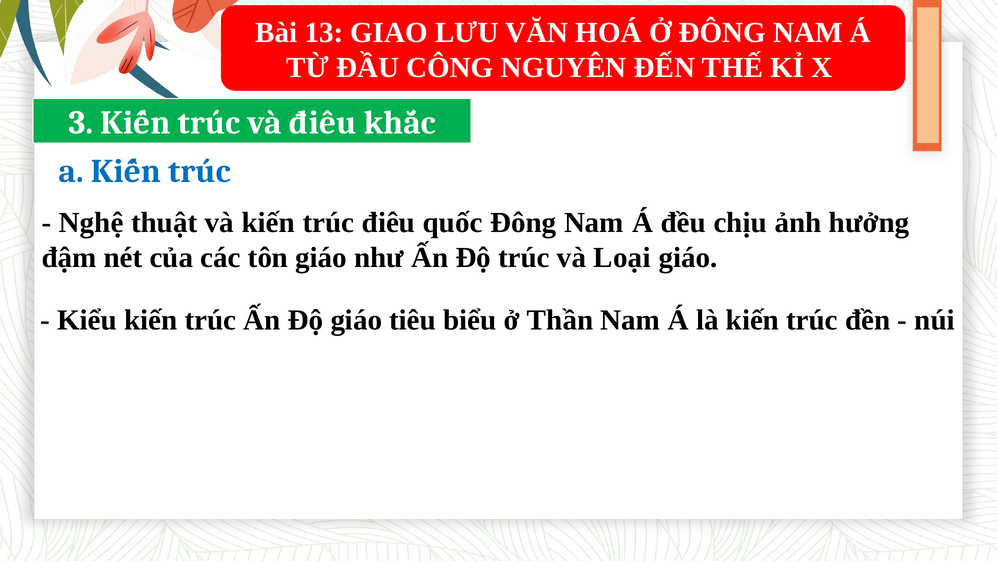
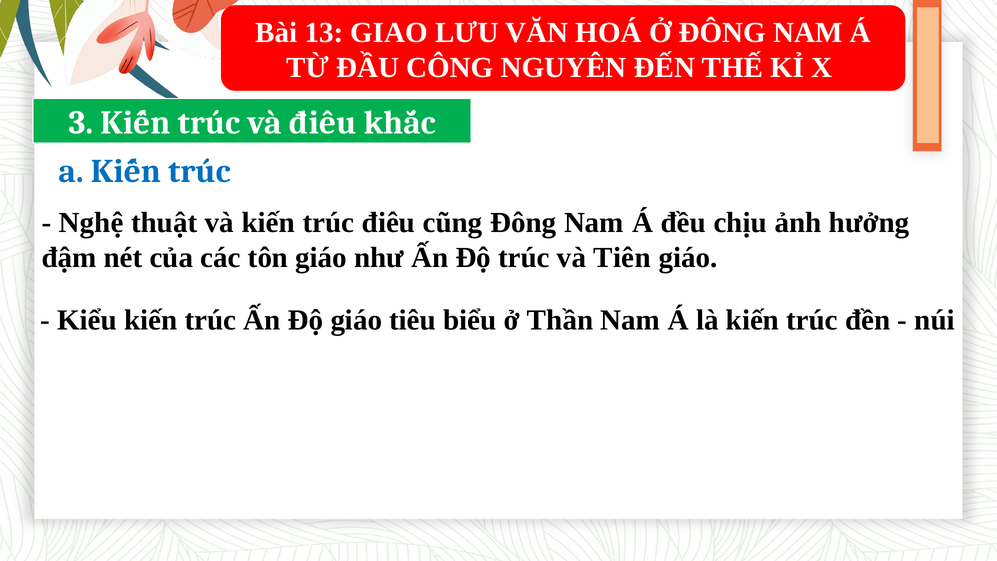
quốc: quốc -> cũng
Loại: Loại -> Tiên
